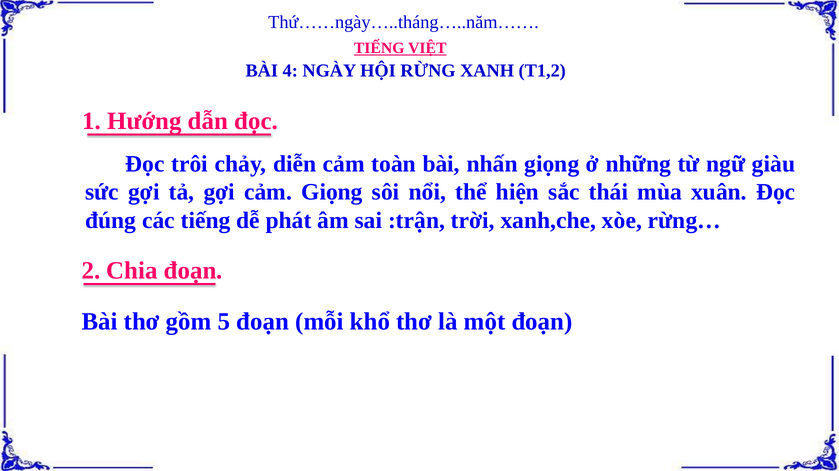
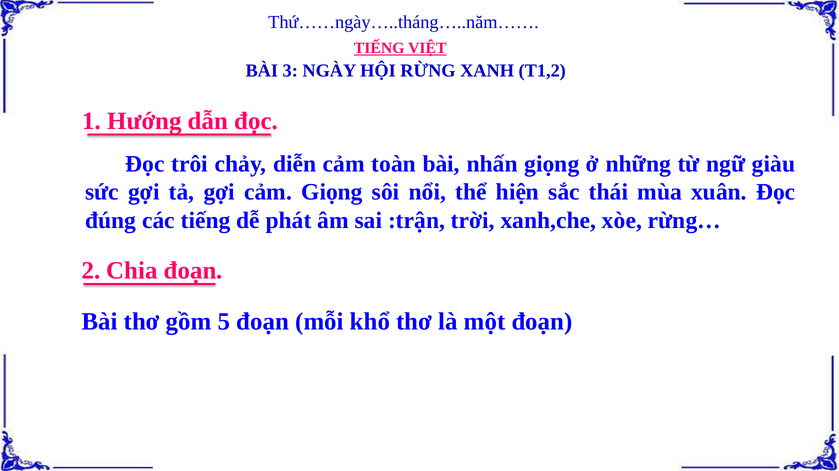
4: 4 -> 3
